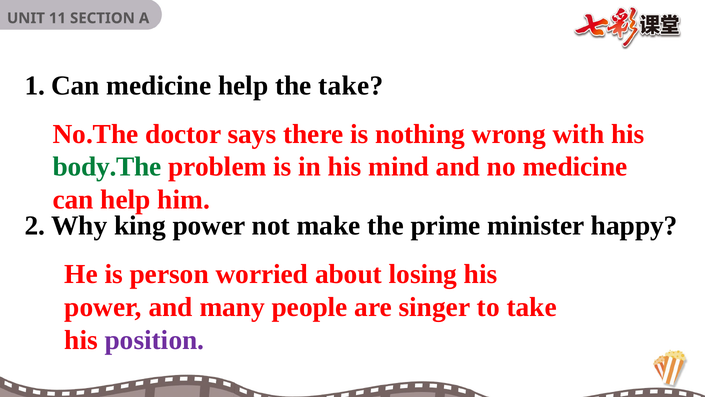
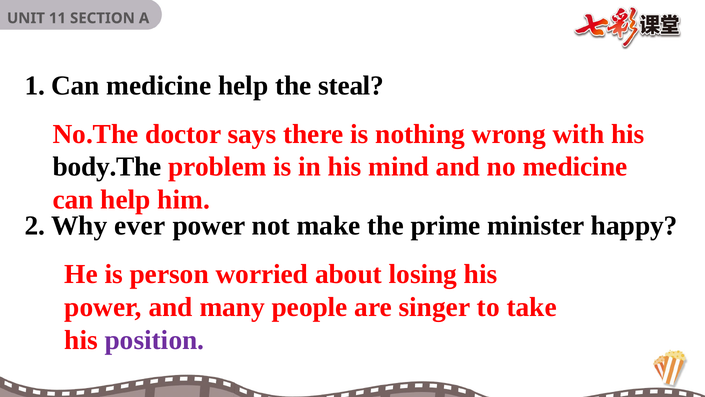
the take: take -> steal
body.The colour: green -> black
king: king -> ever
